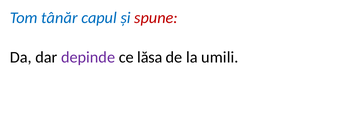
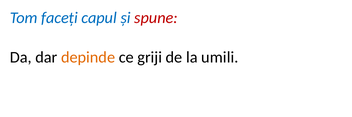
tânăr: tânăr -> faceți
depinde colour: purple -> orange
lăsa: lăsa -> griji
